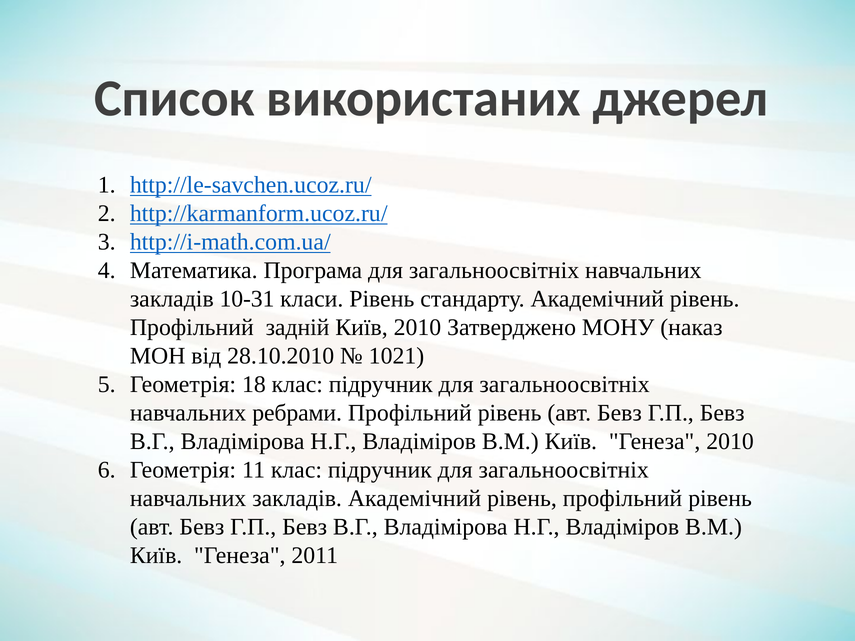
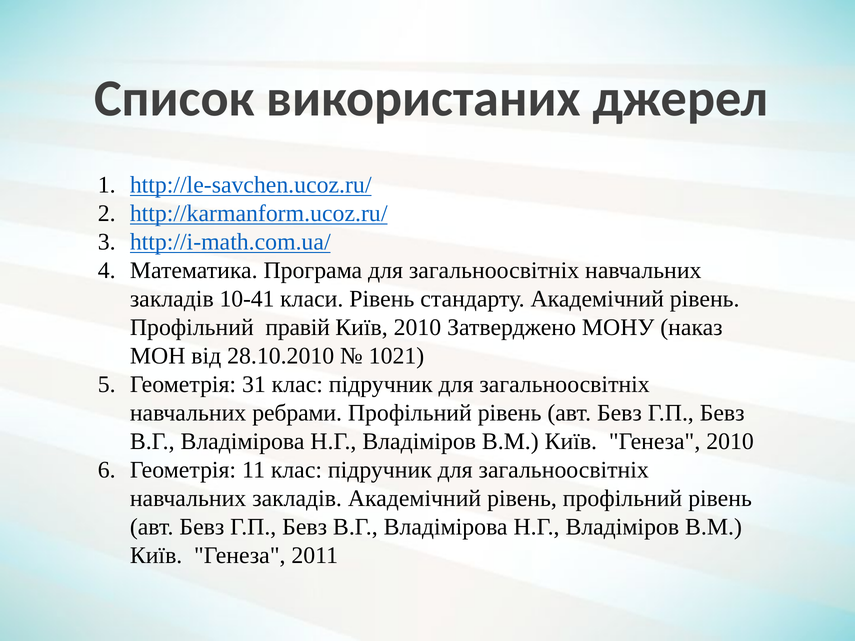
10-31: 10-31 -> 10-41
задній: задній -> правій
18: 18 -> 31
